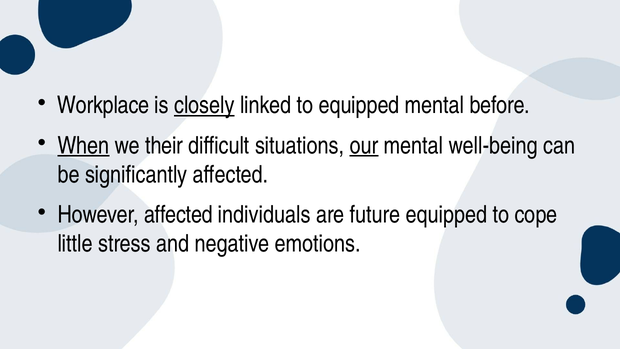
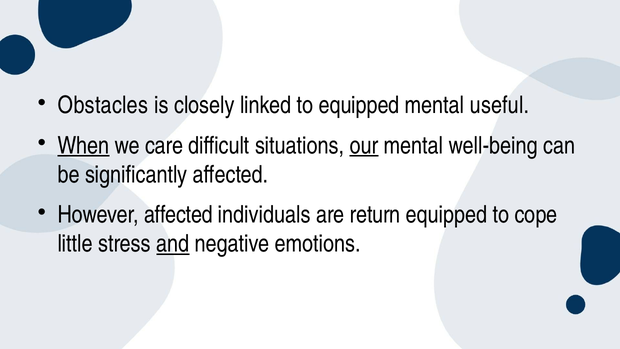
Workplace: Workplace -> Obstacles
closely underline: present -> none
before: before -> useful
their: their -> care
future: future -> return
and underline: none -> present
